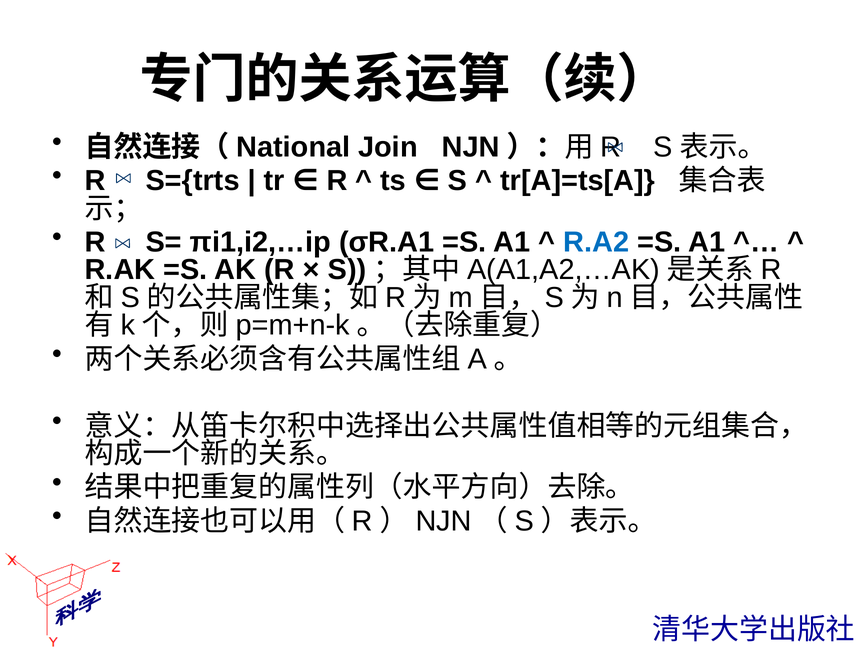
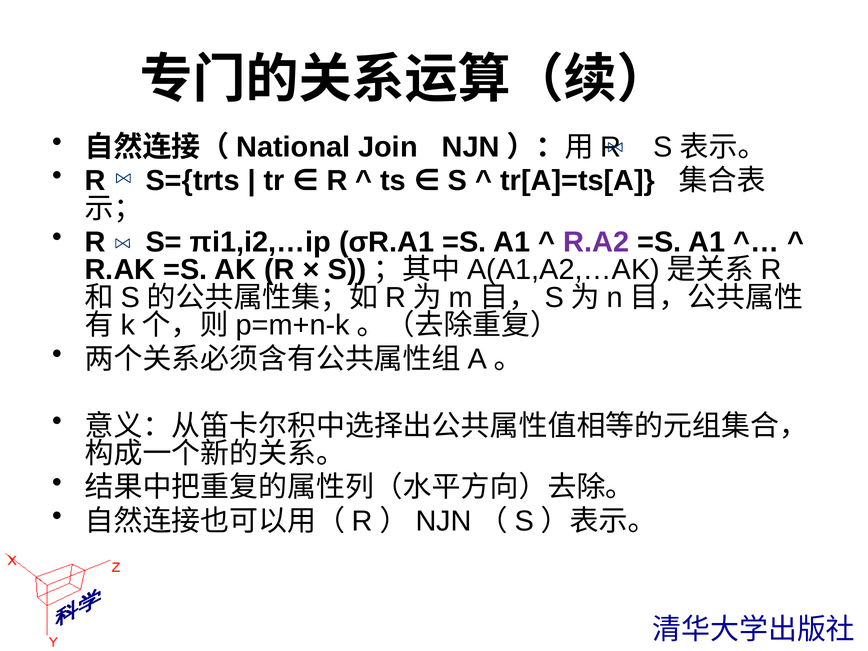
R.A2 colour: blue -> purple
